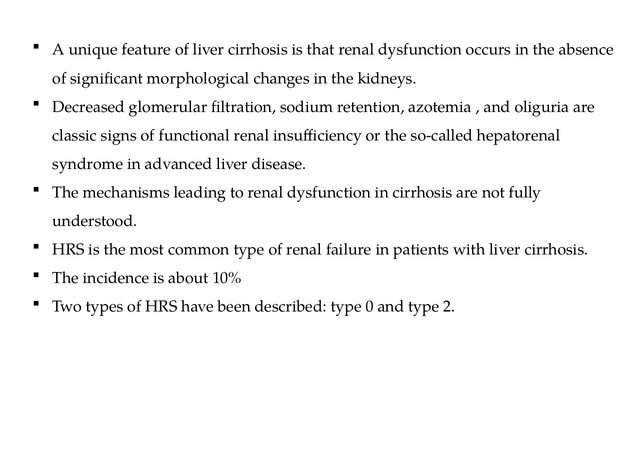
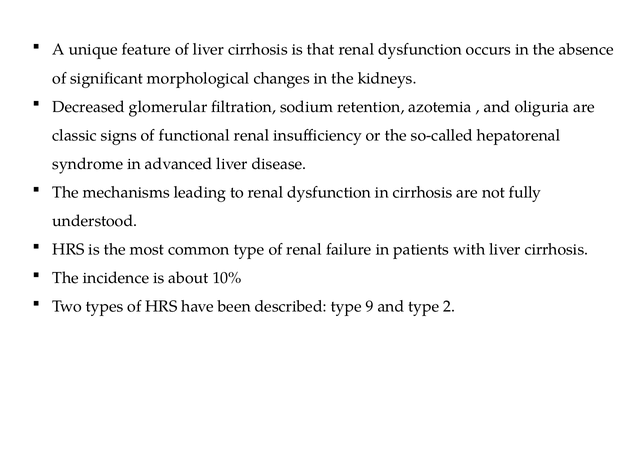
0: 0 -> 9
